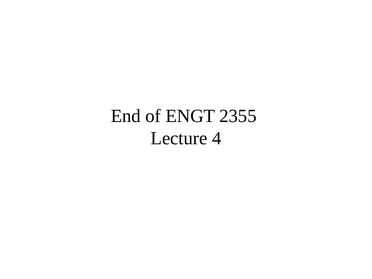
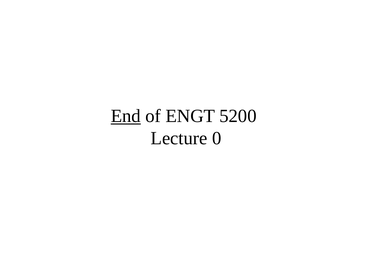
End underline: none -> present
2355: 2355 -> 5200
4: 4 -> 0
